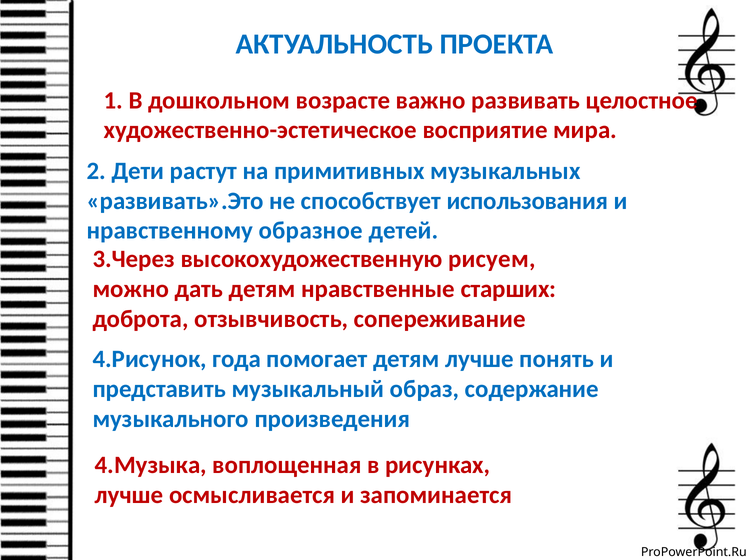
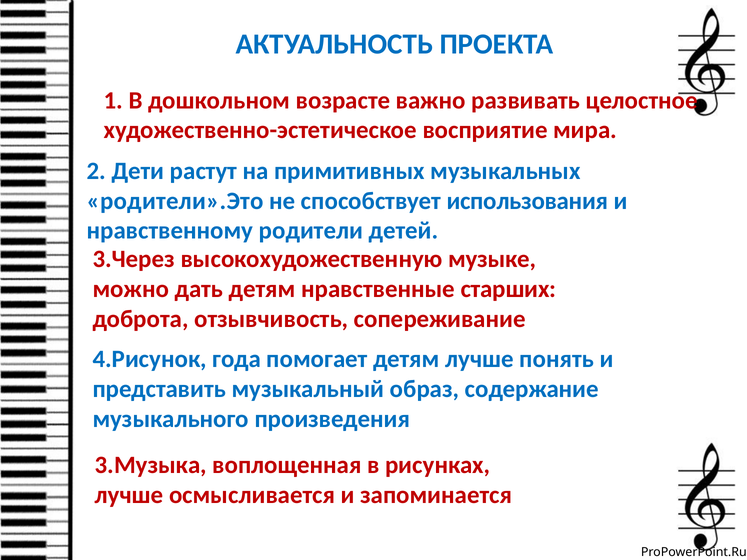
развивать».Это: развивать».Это -> родители».Это
образное: образное -> родители
рисуем: рисуем -> музыке
4.Музыка: 4.Музыка -> 3.Музыка
